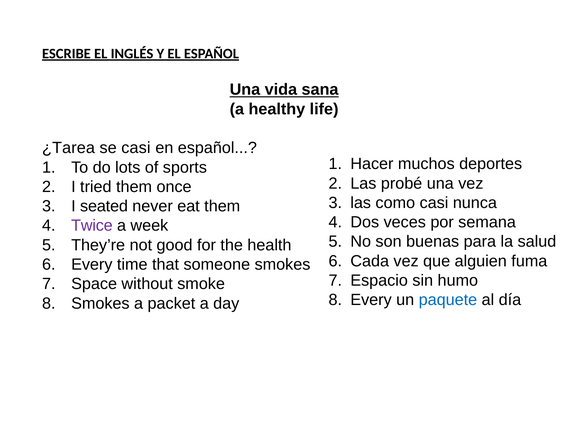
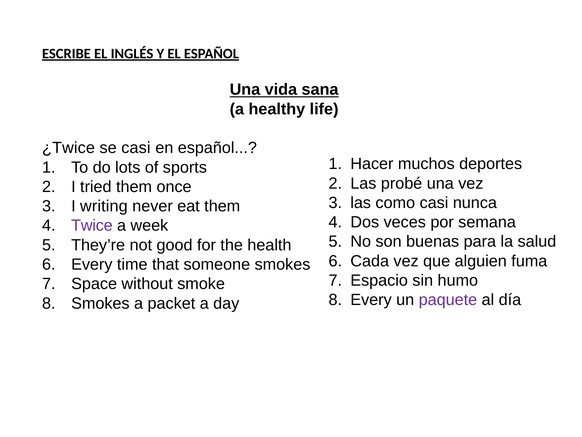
¿Tarea: ¿Tarea -> ¿Twice
seated: seated -> writing
paquete colour: blue -> purple
